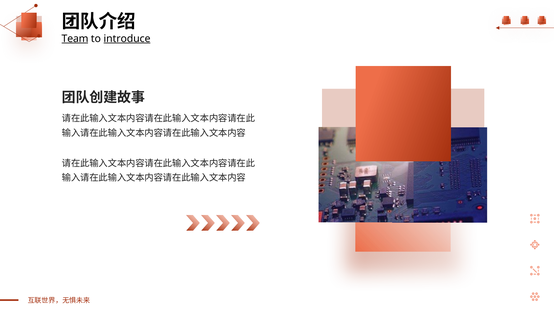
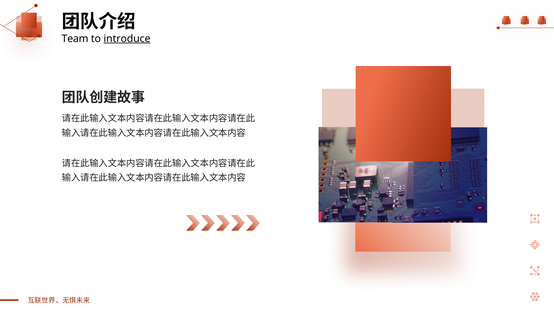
Team underline: present -> none
